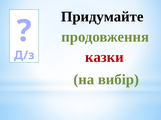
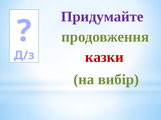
Придумайте colour: black -> purple
